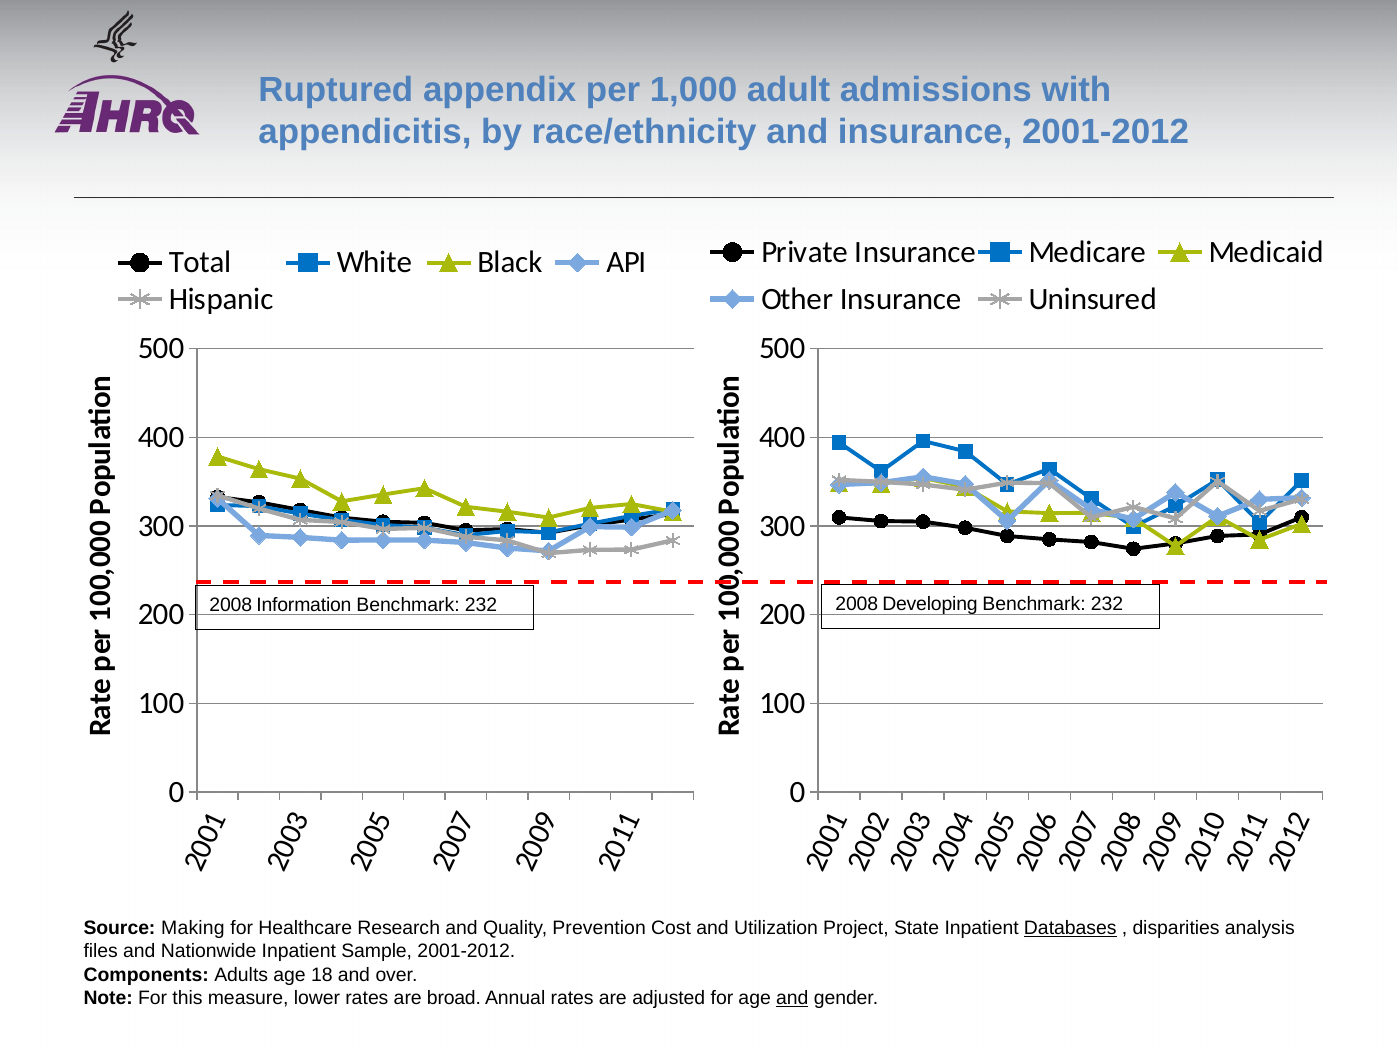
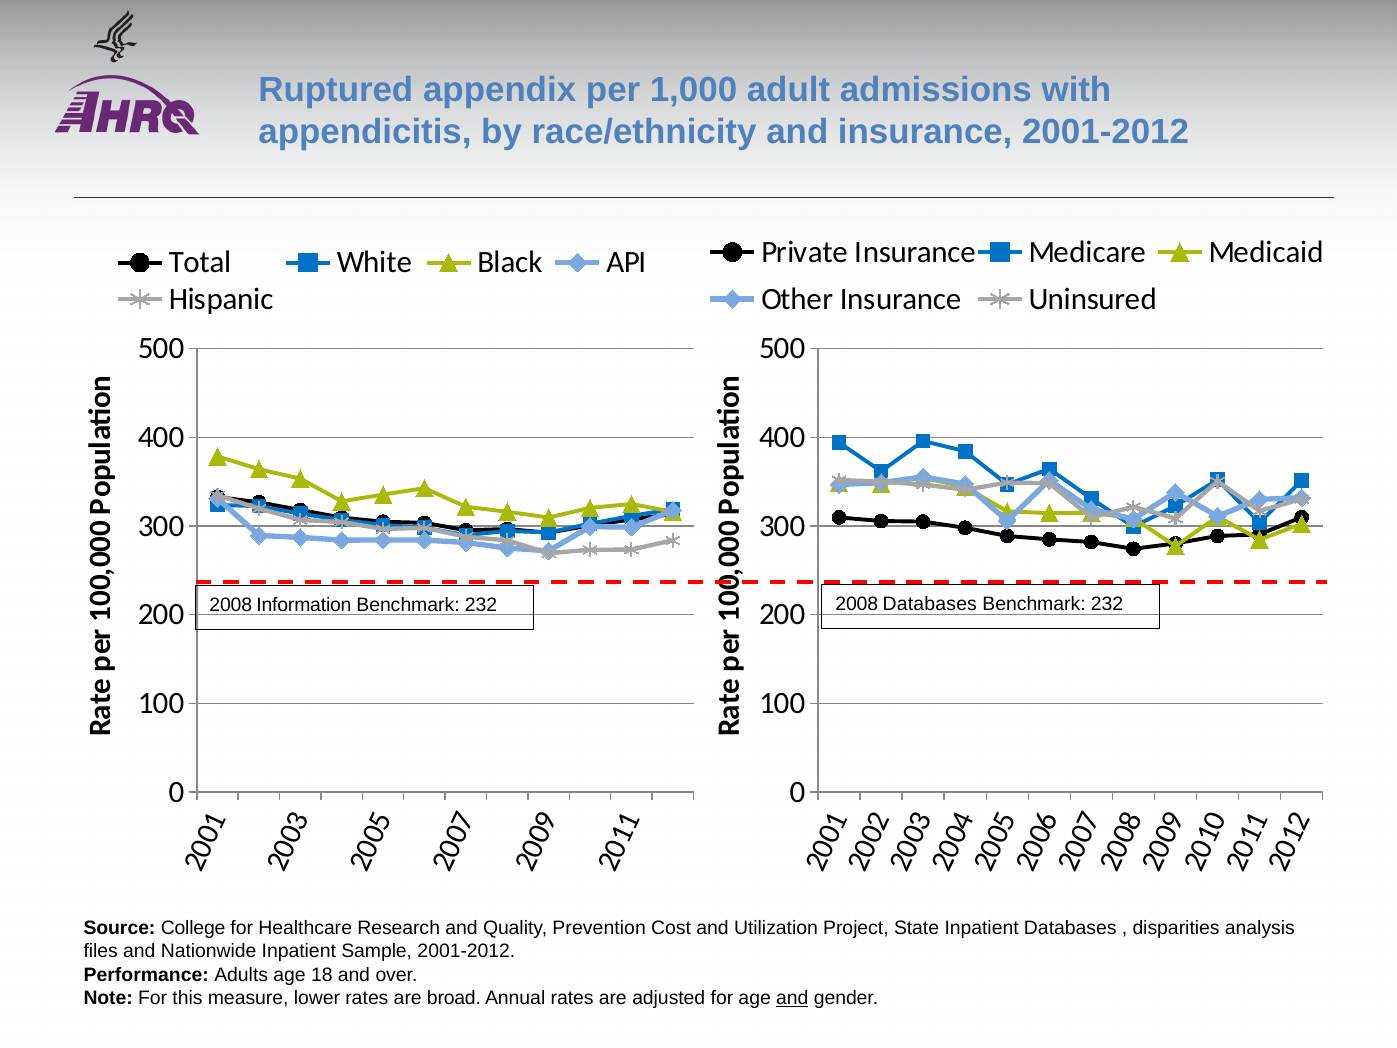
2008 Developing: Developing -> Databases
Making: Making -> College
Databases at (1070, 928) underline: present -> none
Components: Components -> Performance
